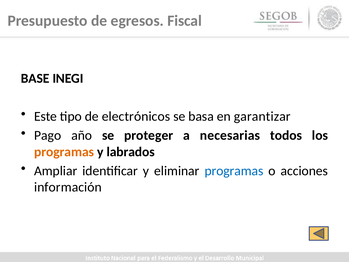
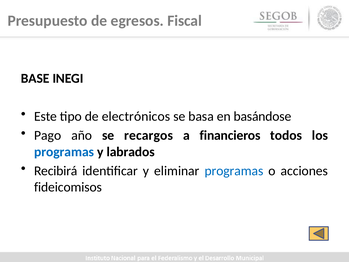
garantizar: garantizar -> basándose
proteger: proteger -> recargos
necesarias: necesarias -> financieros
programas at (64, 152) colour: orange -> blue
Ampliar: Ampliar -> Recibirá
información: información -> fideicomisos
